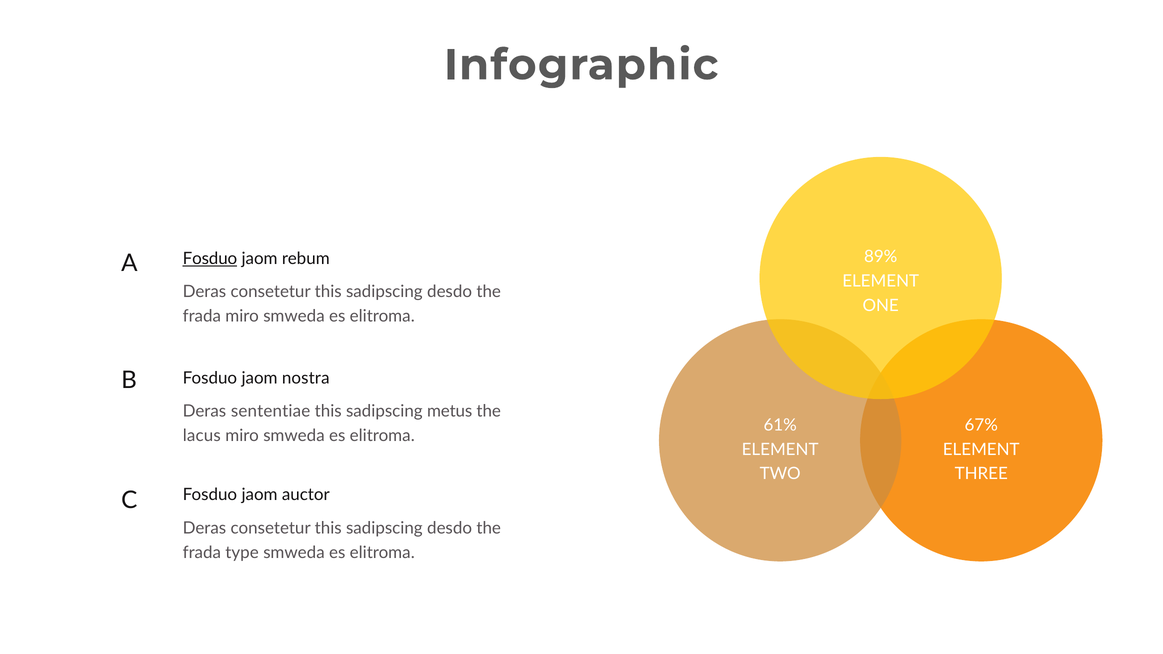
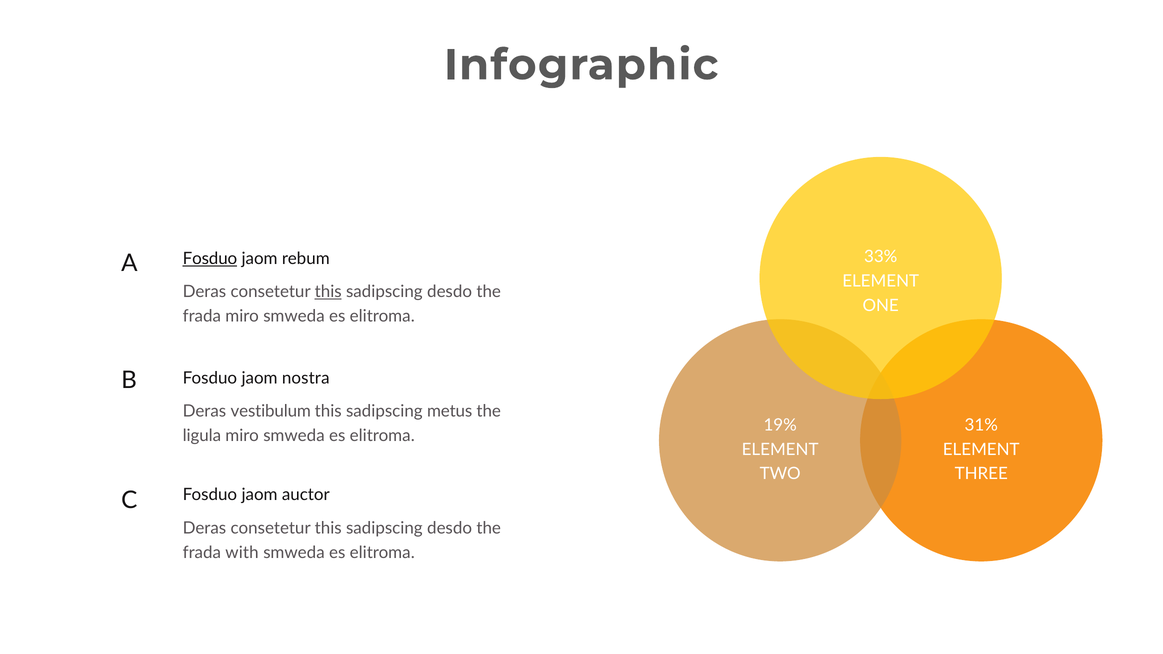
89%: 89% -> 33%
this at (328, 292) underline: none -> present
sententiae: sententiae -> vestibulum
61%: 61% -> 19%
67%: 67% -> 31%
lacus: lacus -> ligula
type: type -> with
